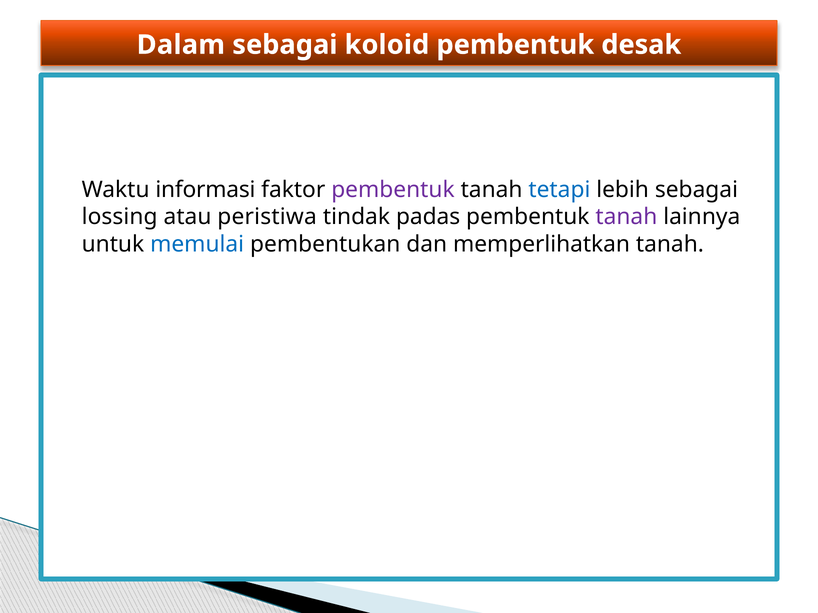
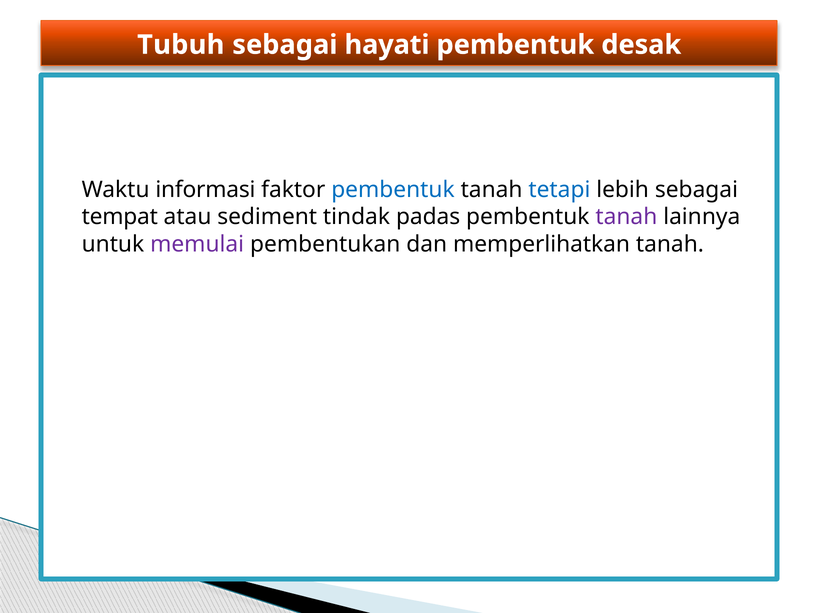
Dalam: Dalam -> Tubuh
koloid: koloid -> hayati
pembentuk at (393, 190) colour: purple -> blue
lossing: lossing -> tempat
peristiwa: peristiwa -> sediment
memulai colour: blue -> purple
